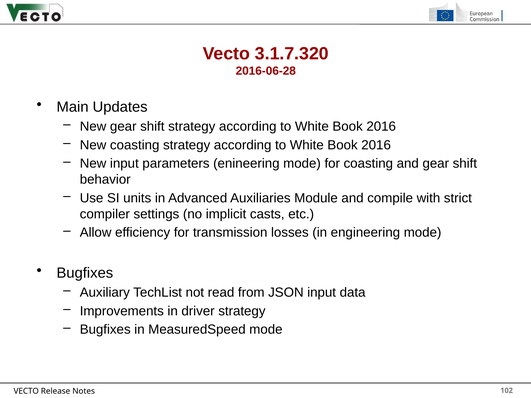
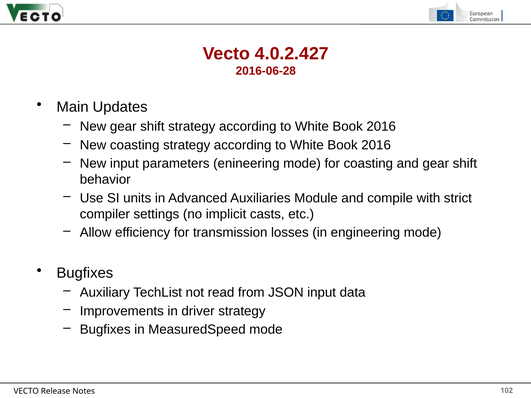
3.1.7.320: 3.1.7.320 -> 4.0.2.427
